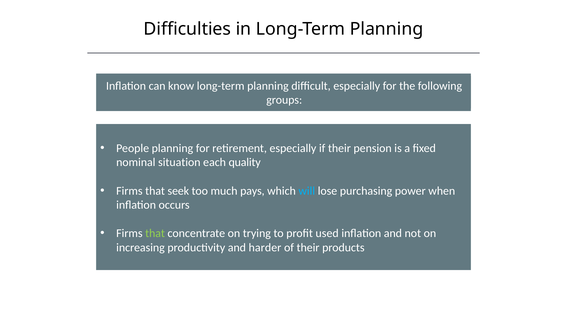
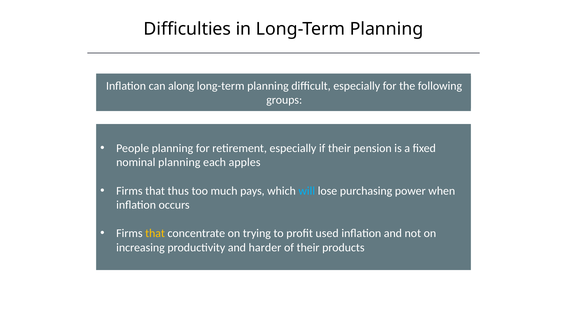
know: know -> along
nominal situation: situation -> planning
quality: quality -> apples
seek: seek -> thus
that at (155, 233) colour: light green -> yellow
